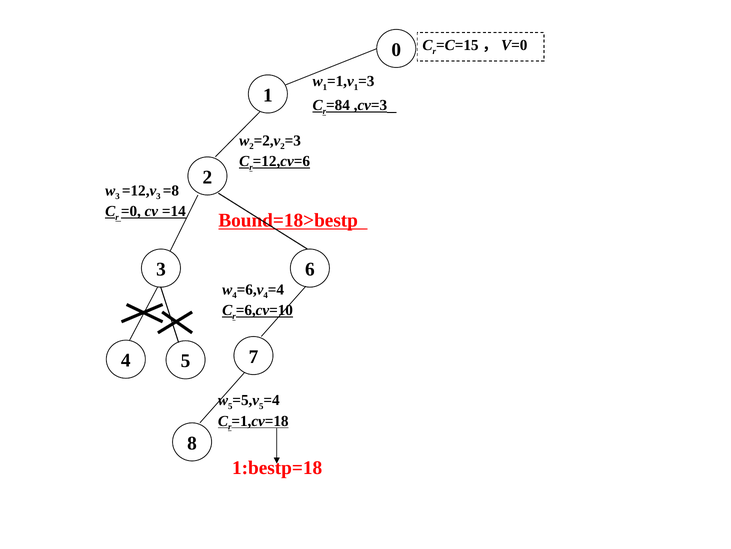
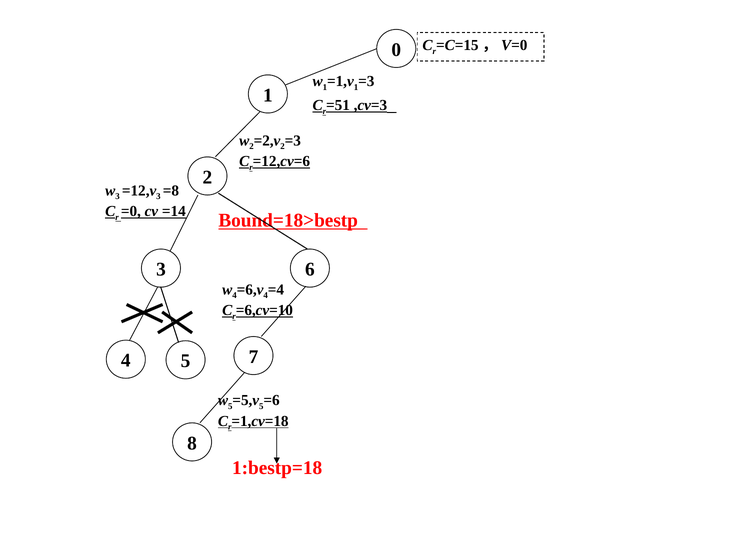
=84: =84 -> =51
5 =4: =4 -> =6
